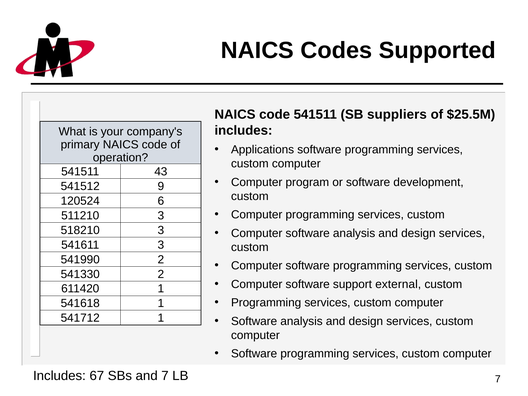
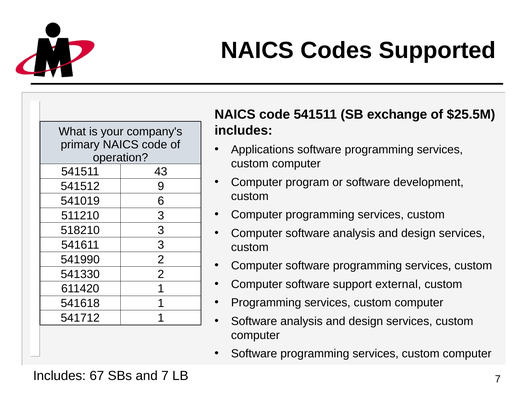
suppliers: suppliers -> exchange
120524: 120524 -> 541019
